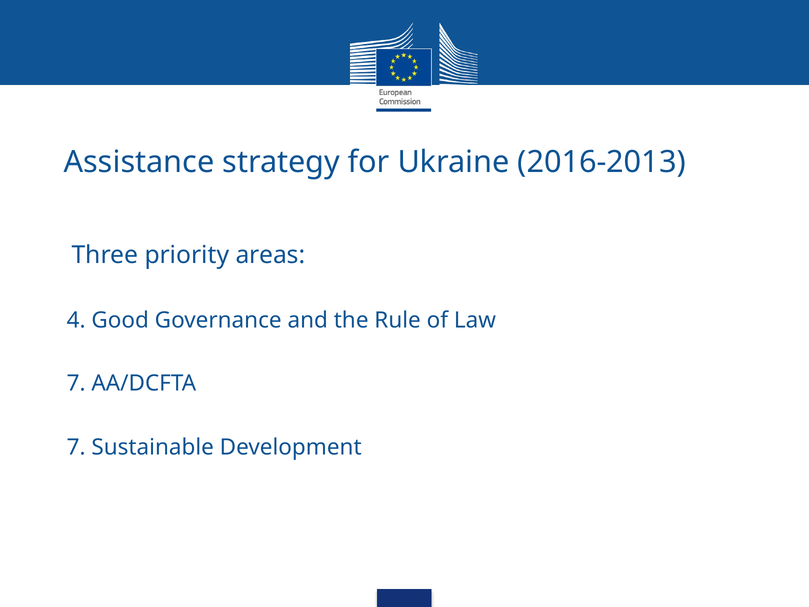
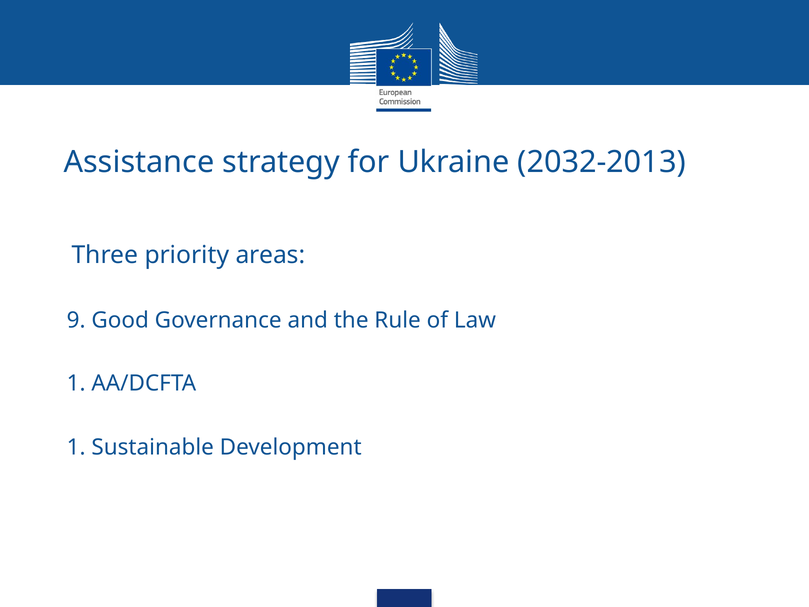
2016-2013: 2016-2013 -> 2032-2013
4: 4 -> 9
7 at (76, 383): 7 -> 1
7 at (76, 447): 7 -> 1
